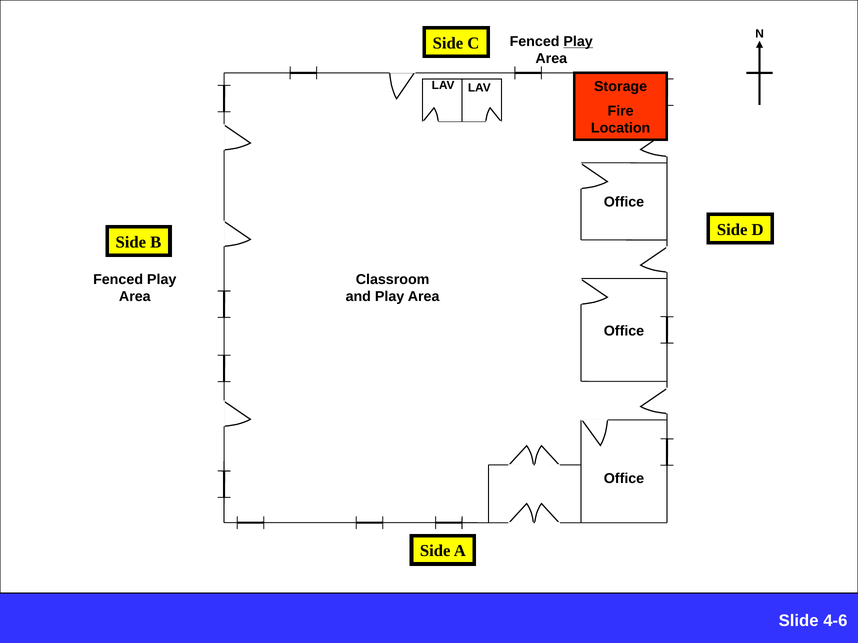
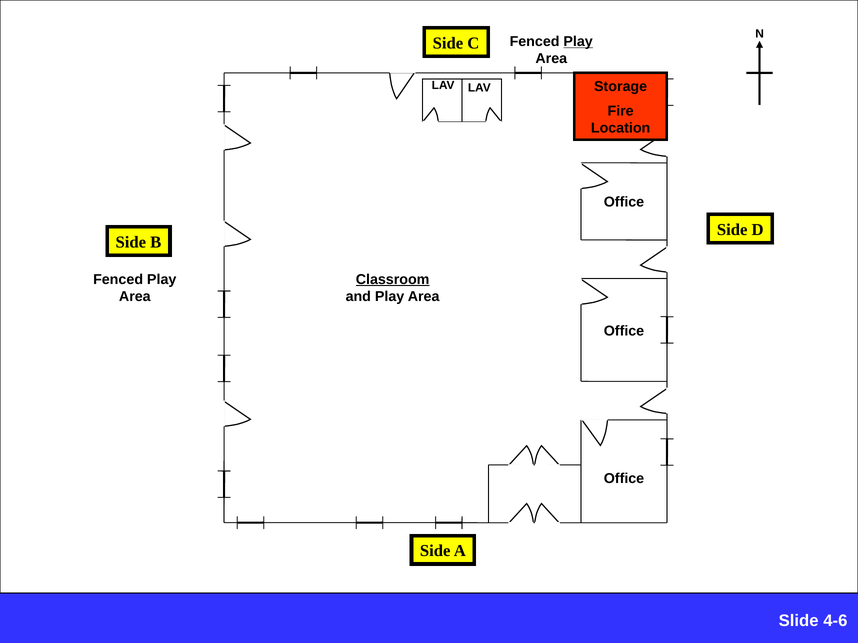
Classroom underline: none -> present
